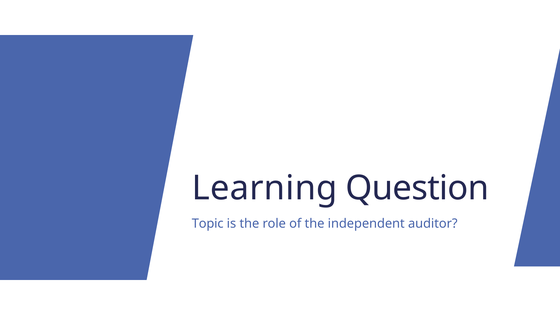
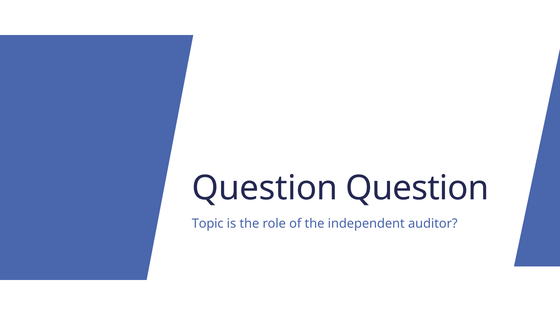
Learning at (265, 188): Learning -> Question
